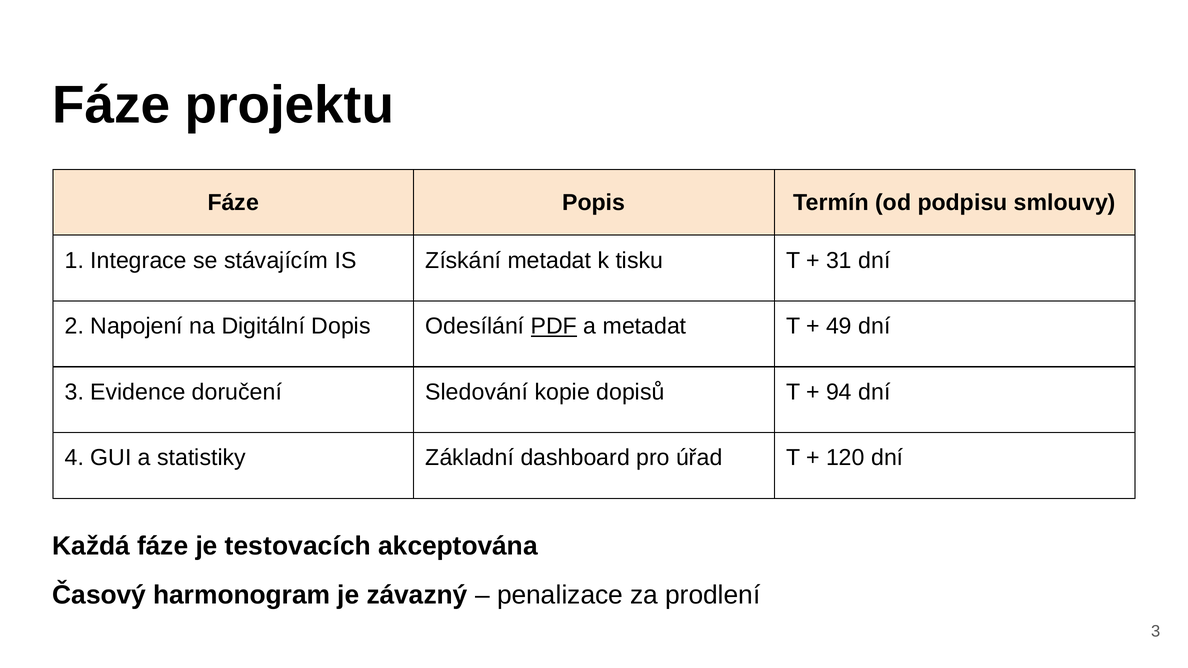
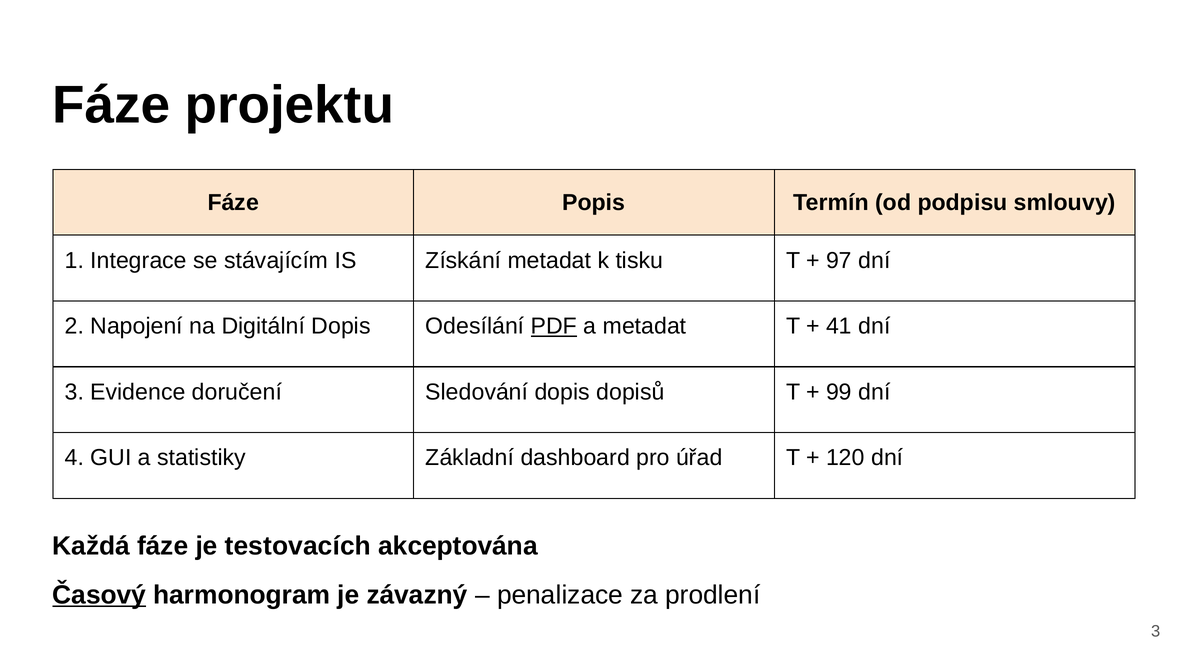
31: 31 -> 97
49: 49 -> 41
Sledování kopie: kopie -> dopis
94: 94 -> 99
Časový underline: none -> present
